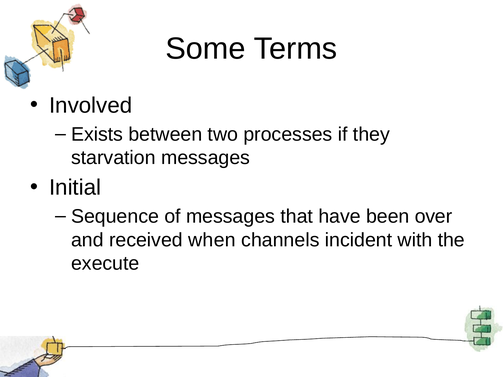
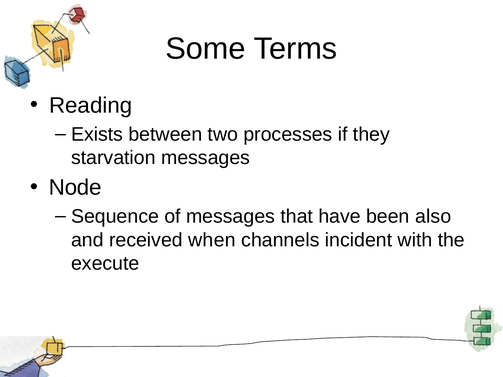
Involved: Involved -> Reading
Initial: Initial -> Node
over: over -> also
